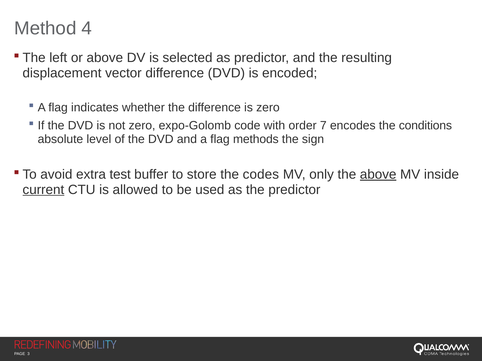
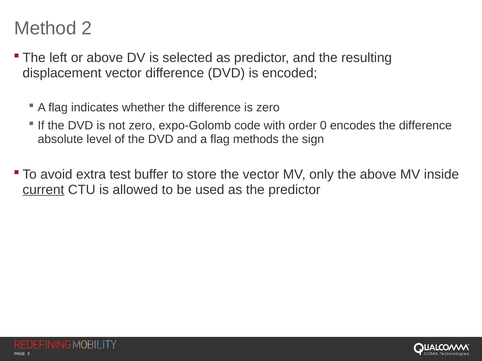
4: 4 -> 2
7: 7 -> 0
encodes the conditions: conditions -> difference
the codes: codes -> vector
above at (378, 175) underline: present -> none
